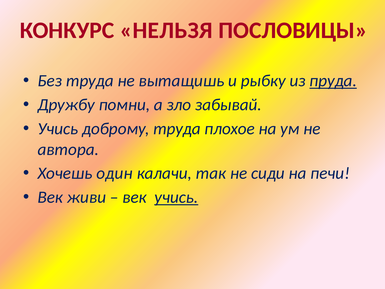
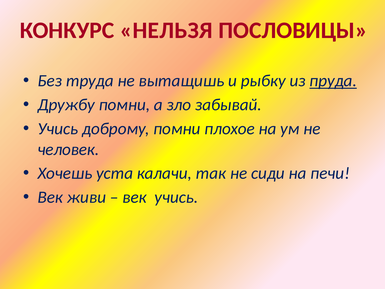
доброму труда: труда -> помни
автора: автора -> человек
один: один -> уста
учись at (176, 197) underline: present -> none
